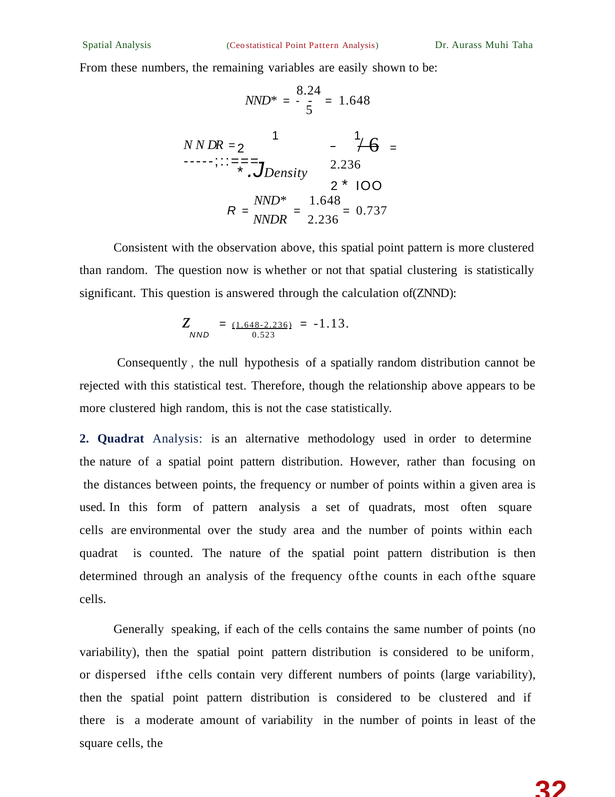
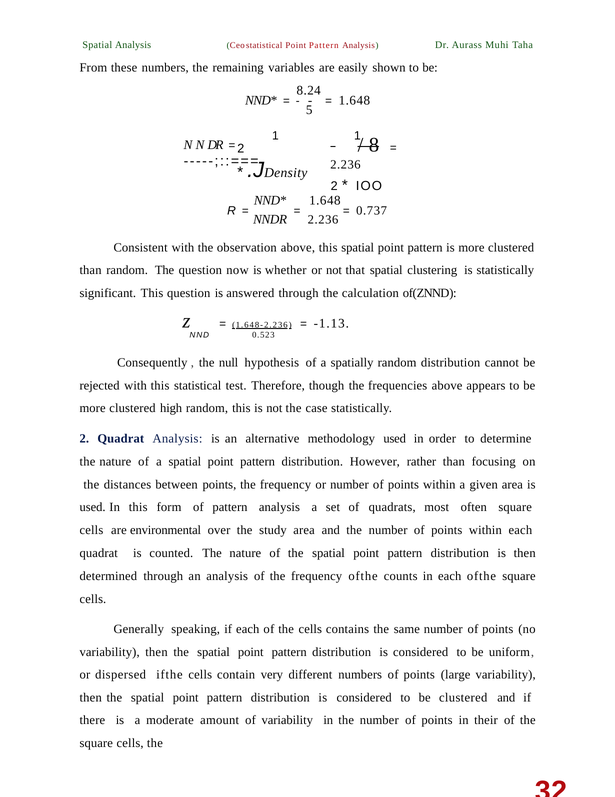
6: 6 -> 8
relationship: relationship -> frequencies
least: least -> their
